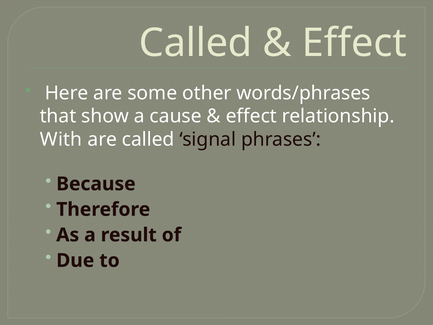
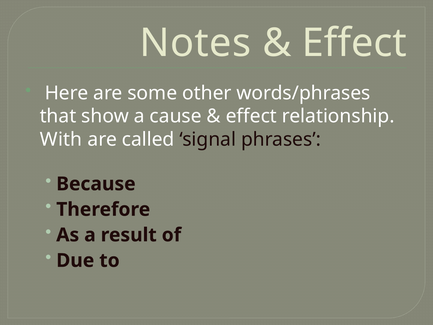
Called at (196, 43): Called -> Notes
